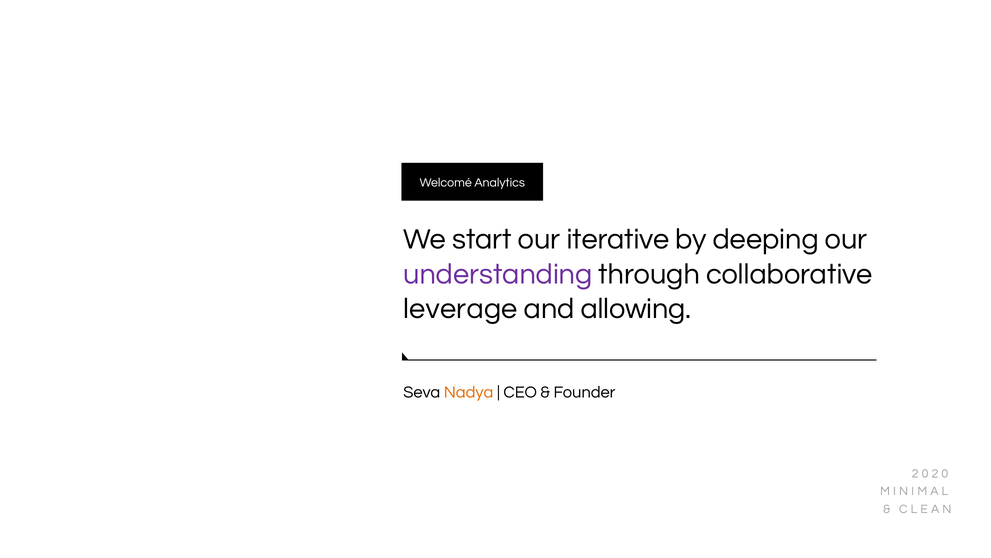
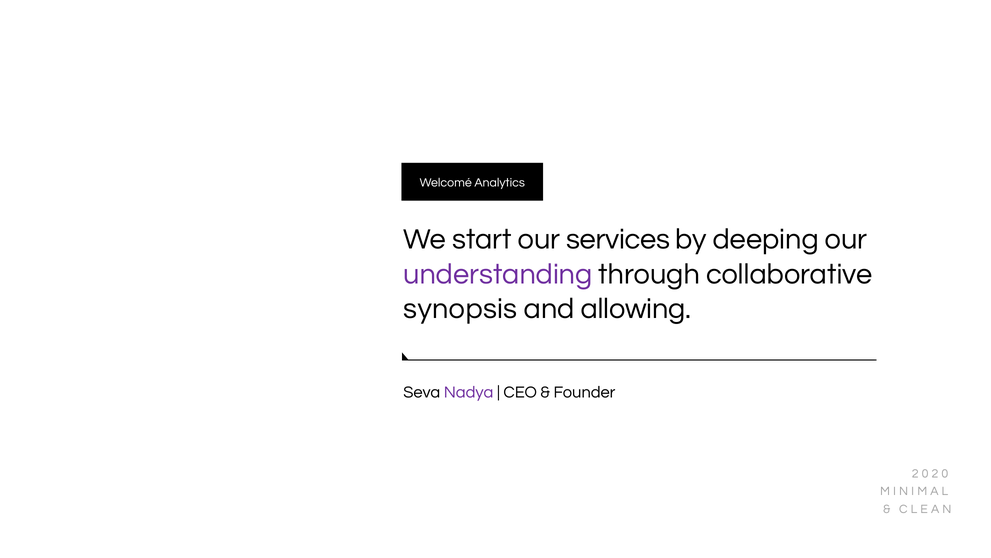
iterative: iterative -> services
leverage: leverage -> synopsis
Nadya colour: orange -> purple
